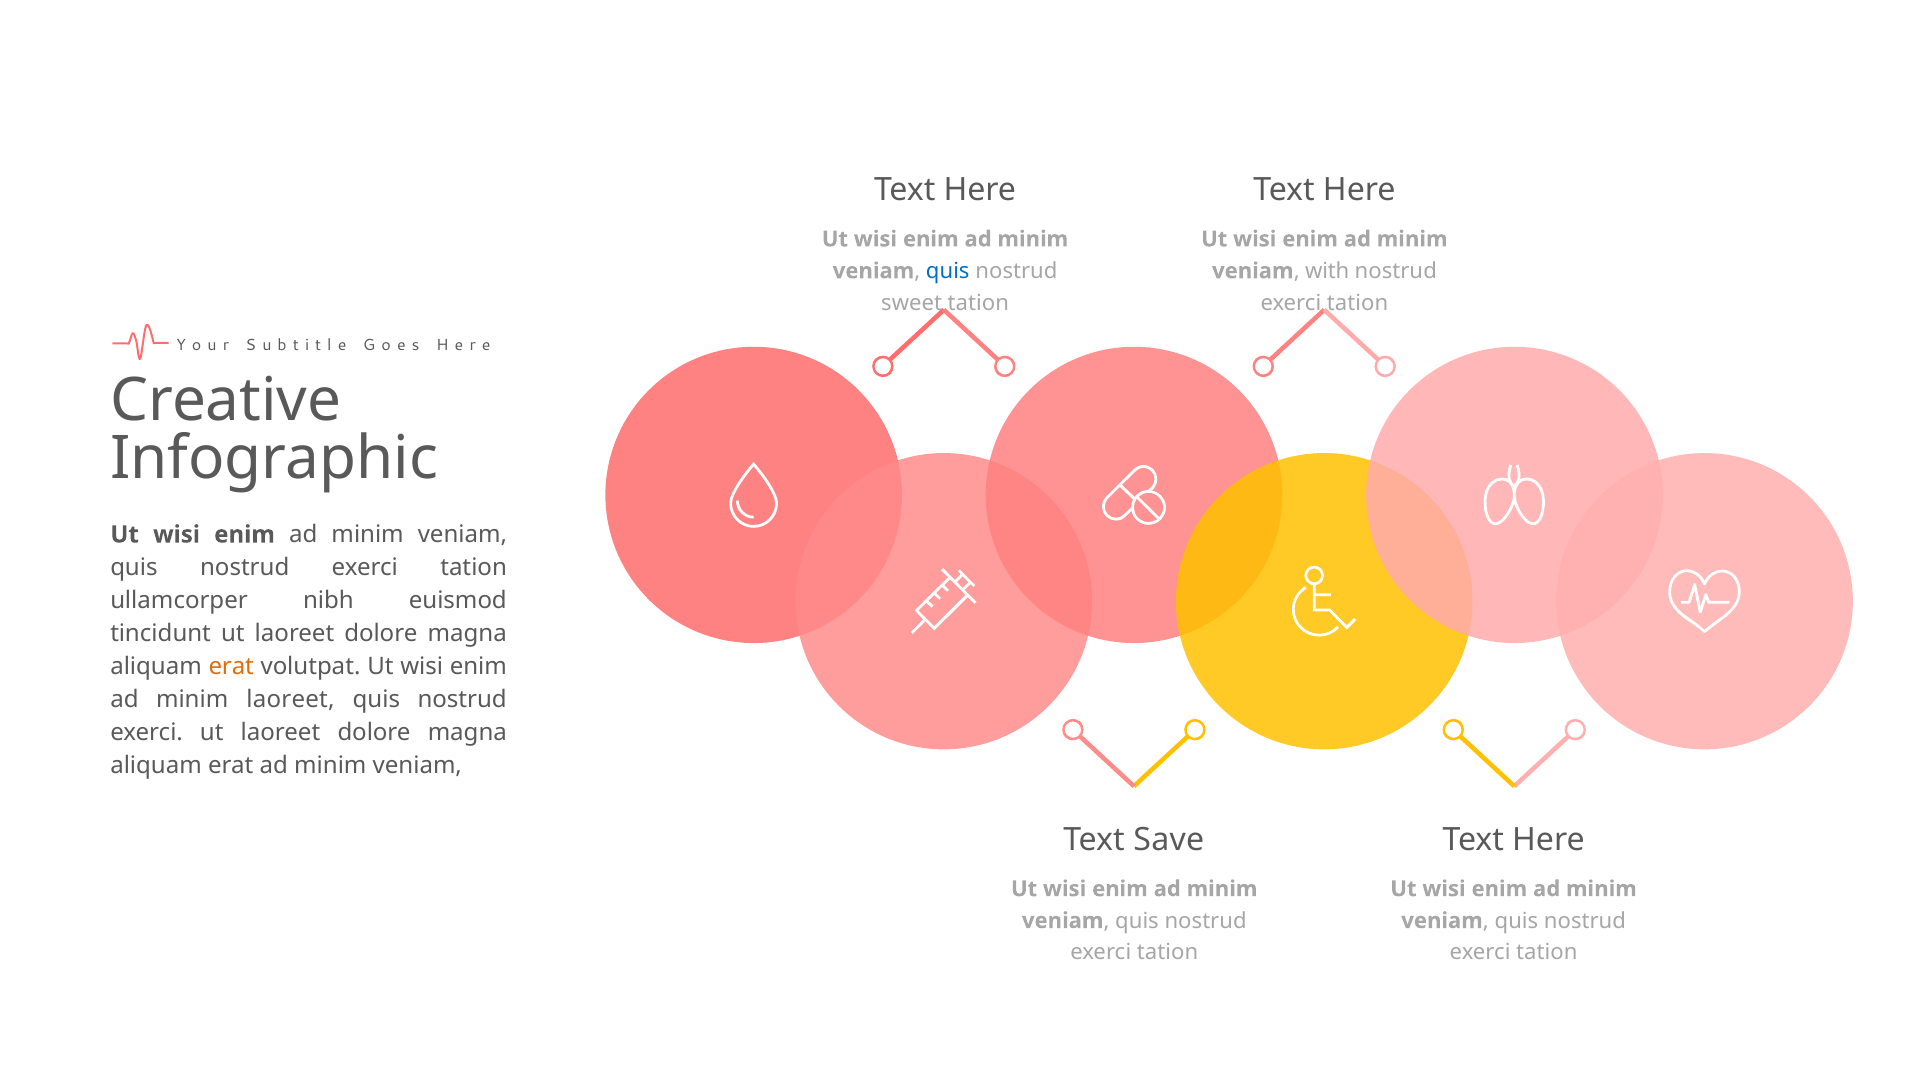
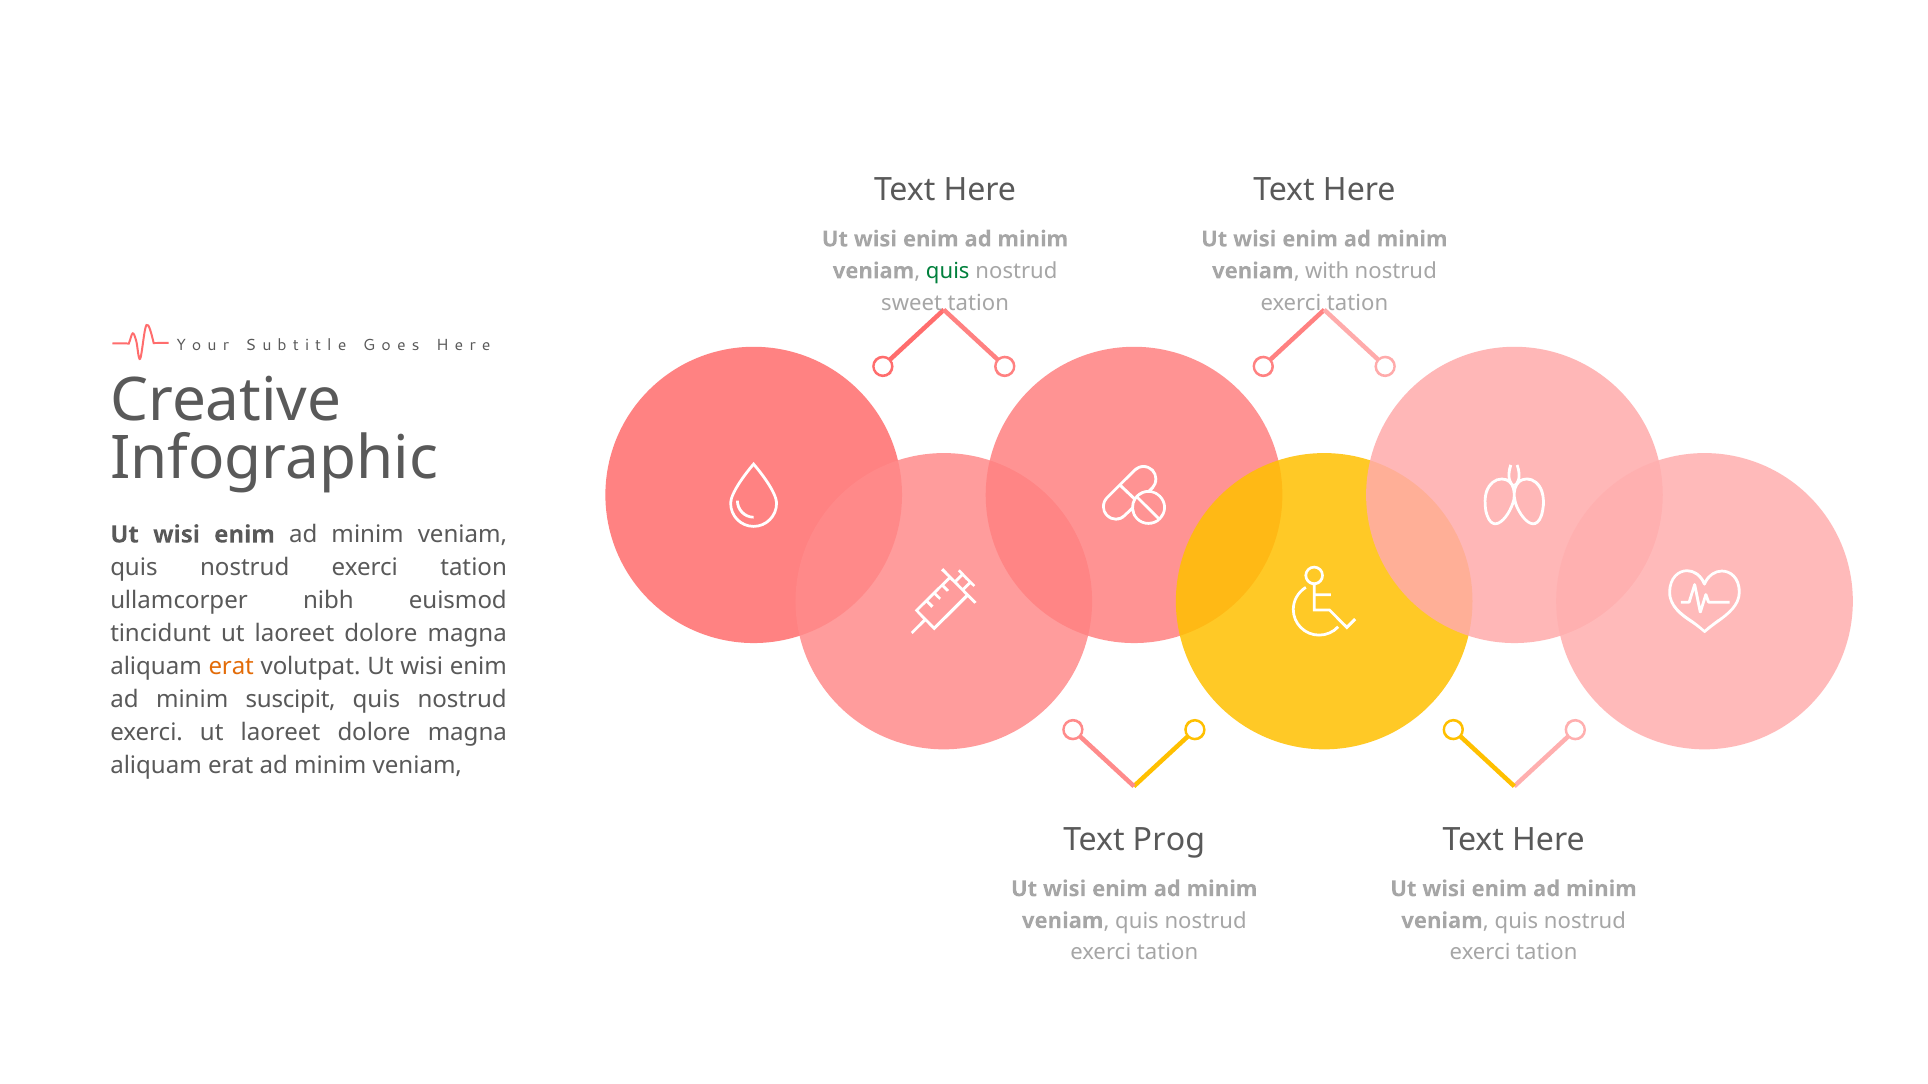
quis at (948, 271) colour: blue -> green
minim laoreet: laoreet -> suscipit
Save: Save -> Prog
